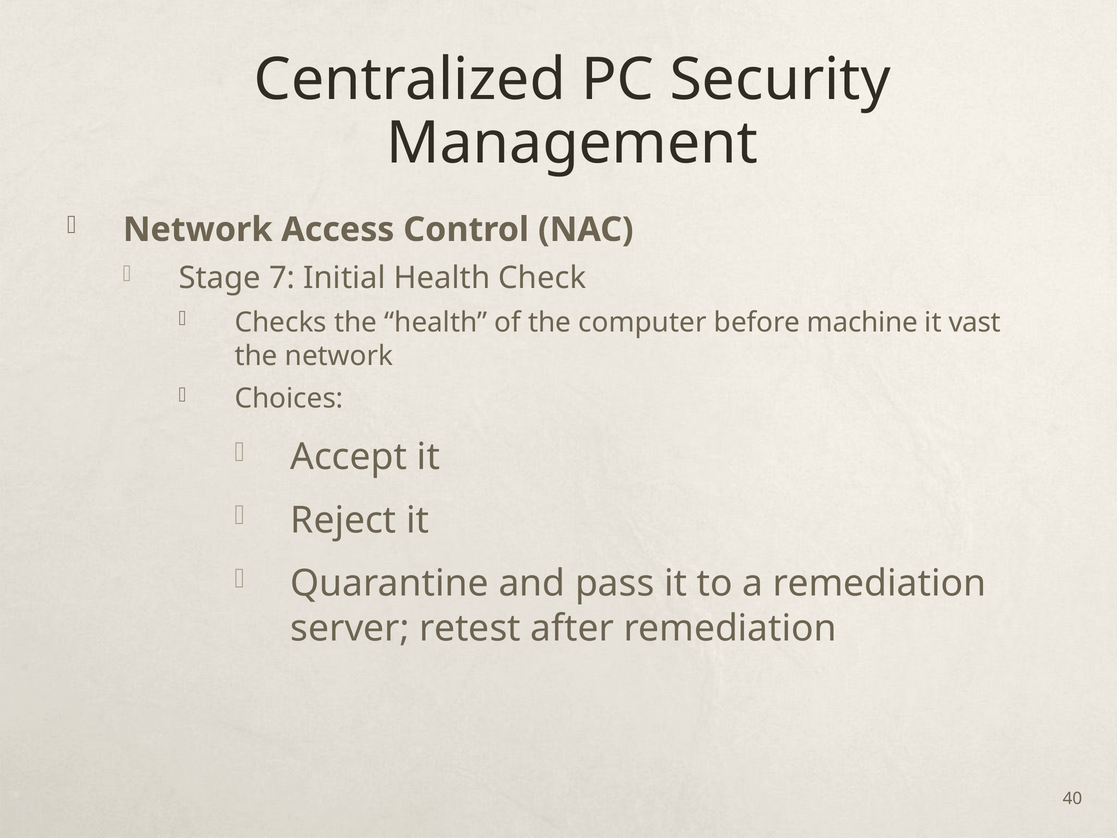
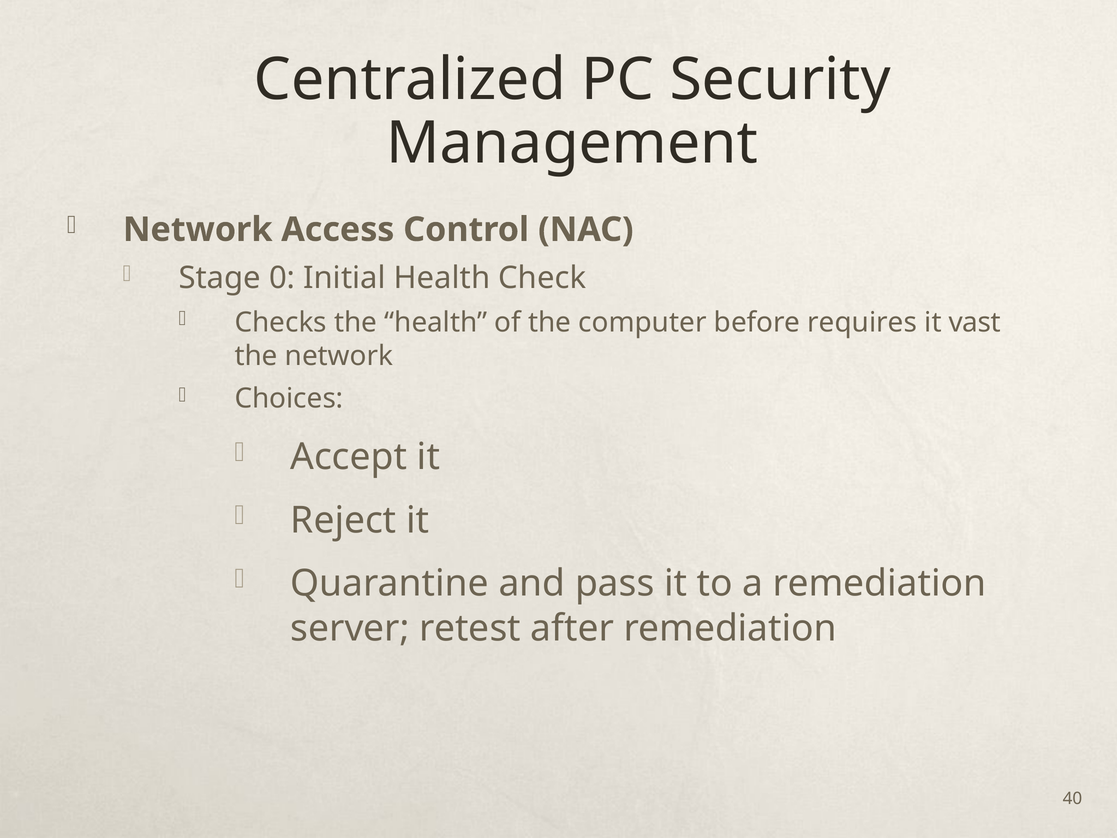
7: 7 -> 0
machine: machine -> requires
